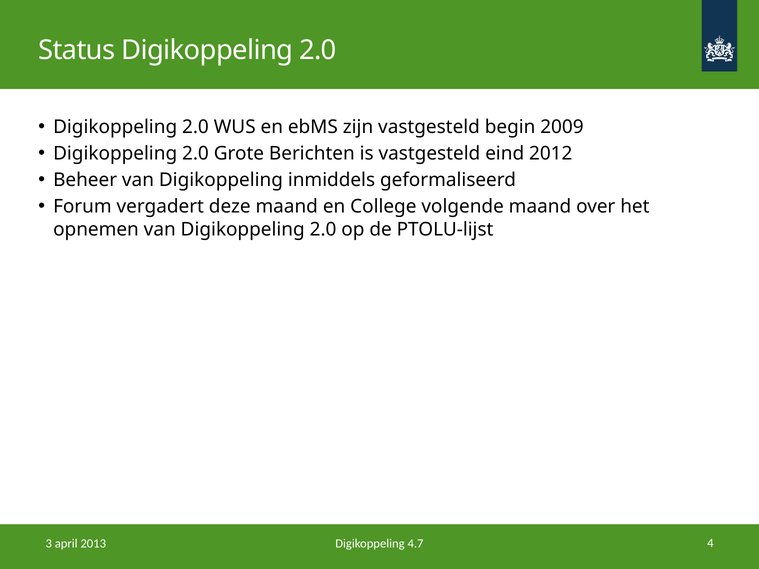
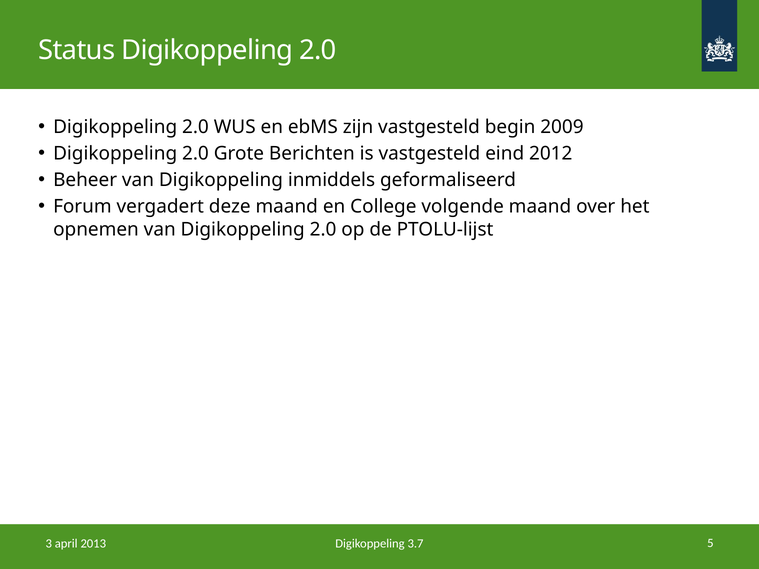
4.7: 4.7 -> 3.7
4: 4 -> 5
